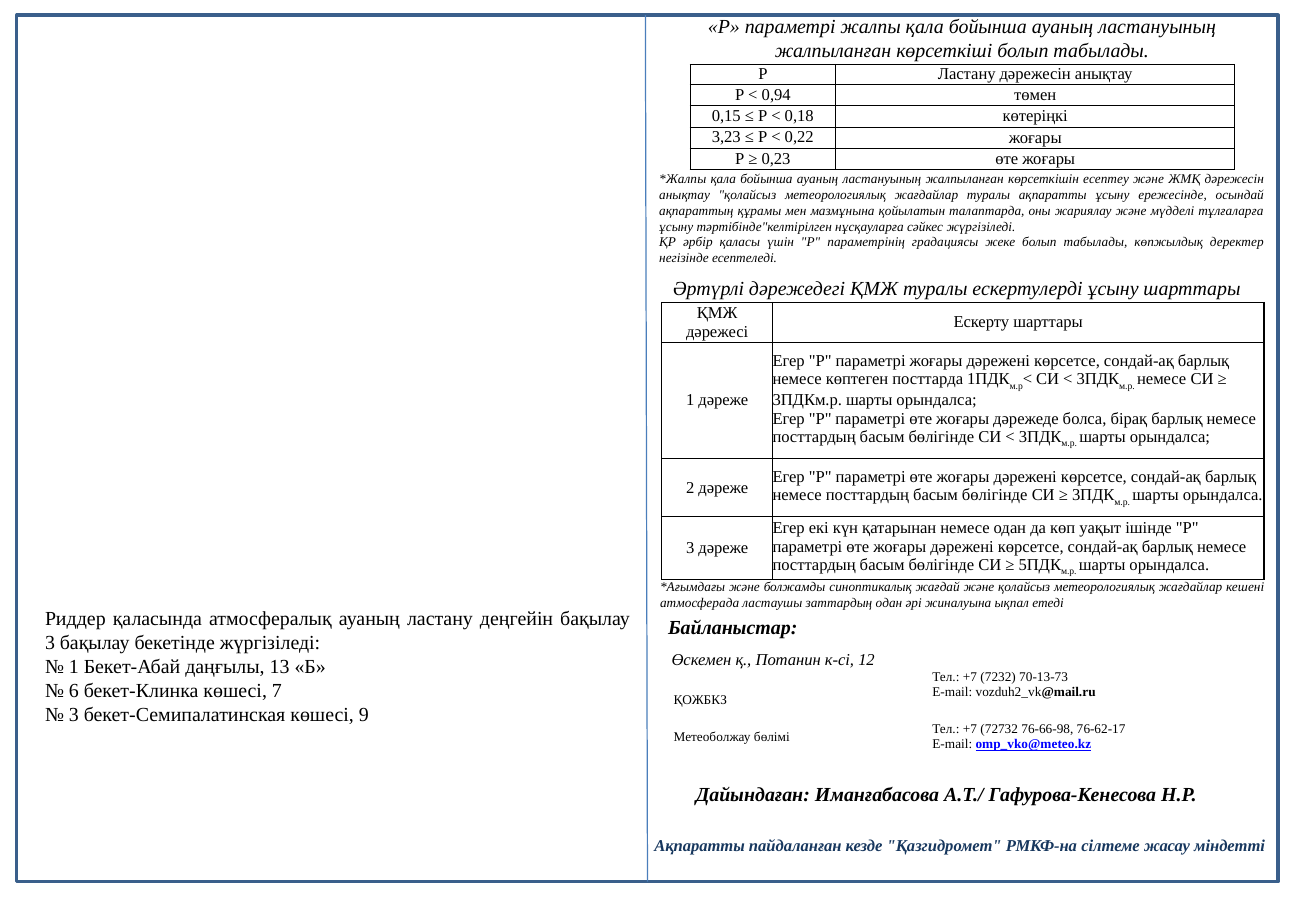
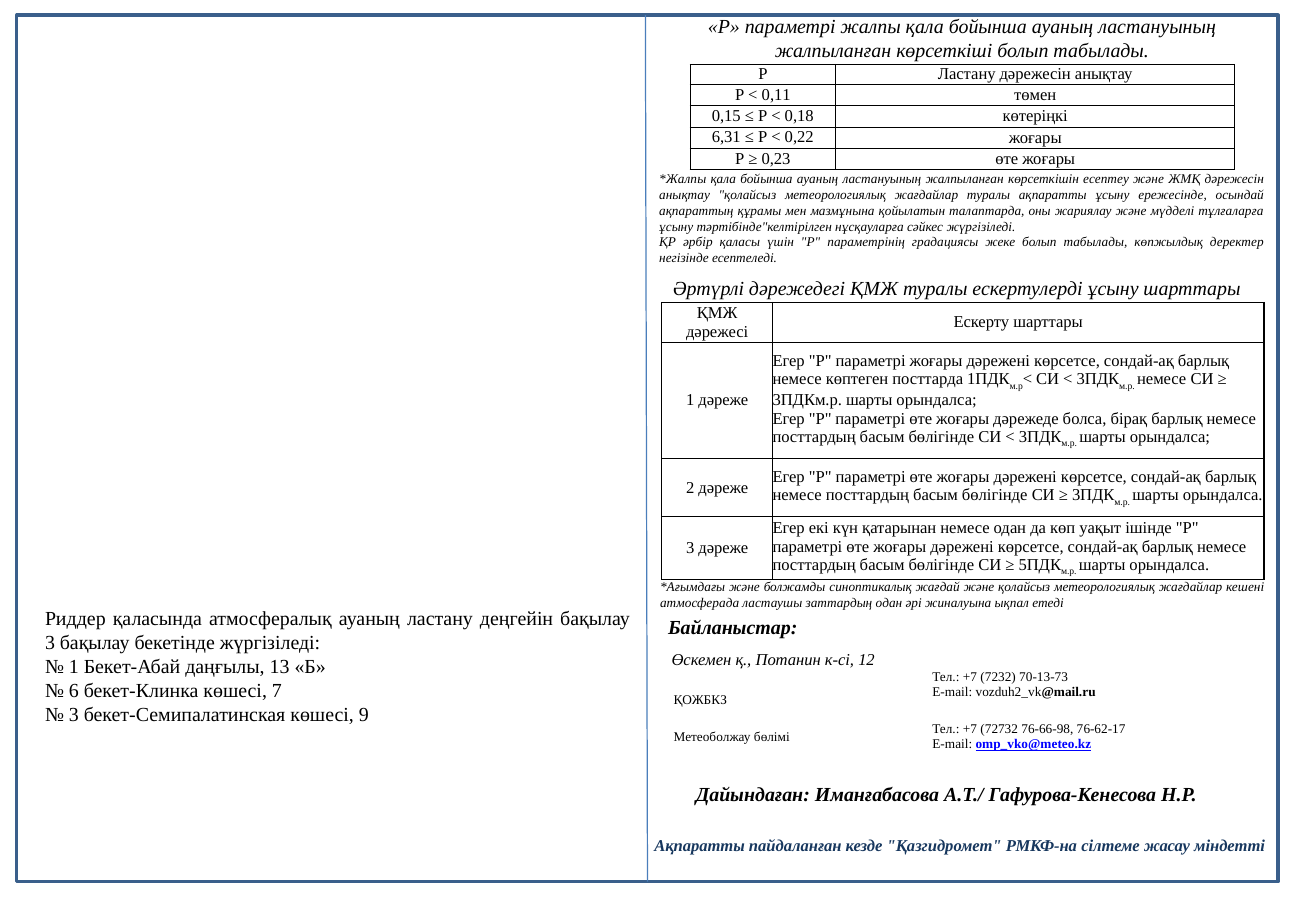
0,94: 0,94 -> 0,11
3,23: 3,23 -> 6,31
